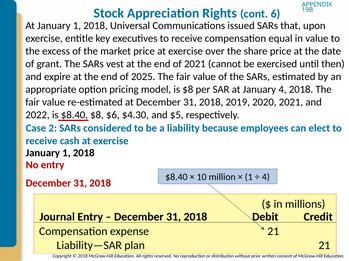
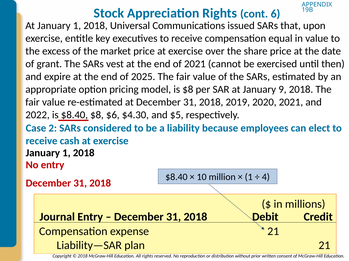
January 4: 4 -> 9
